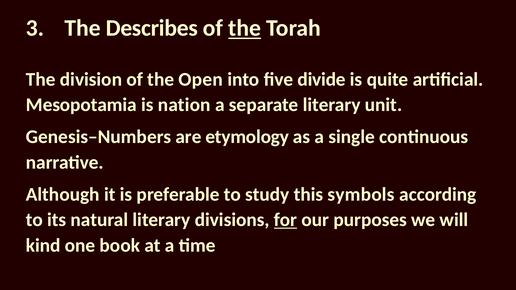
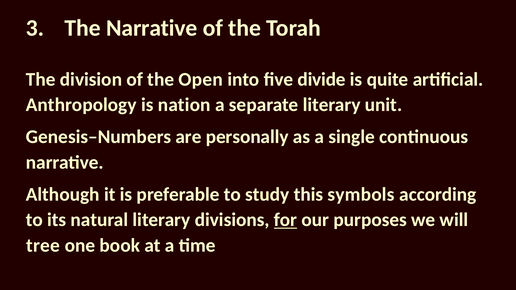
The Describes: Describes -> Narrative
the at (245, 28) underline: present -> none
Mesopotamia: Mesopotamia -> Anthropology
etymology: etymology -> personally
kind: kind -> tree
